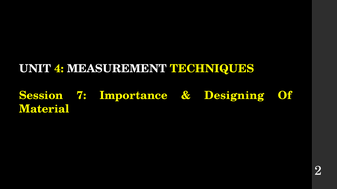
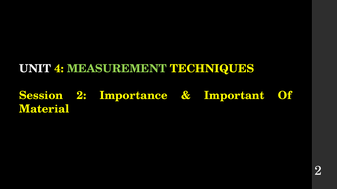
MEASUREMENT colour: white -> light green
Session 7: 7 -> 2
Designing: Designing -> Important
